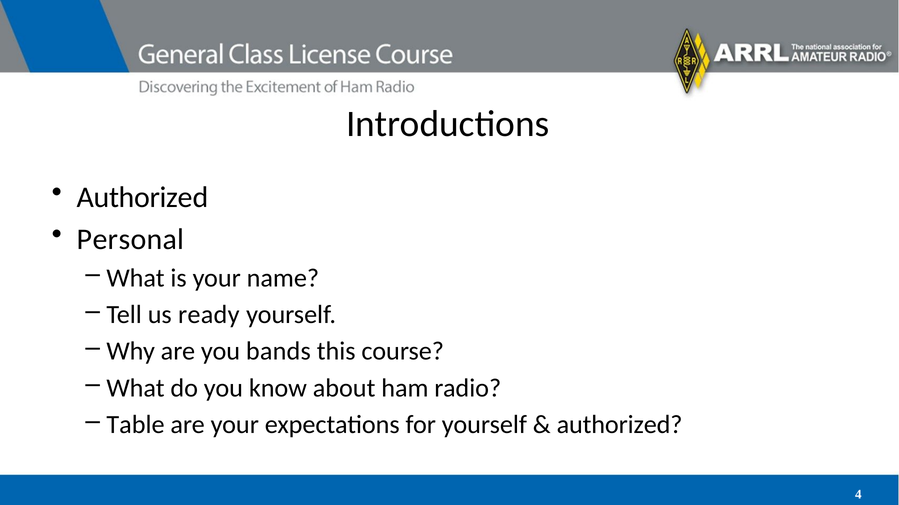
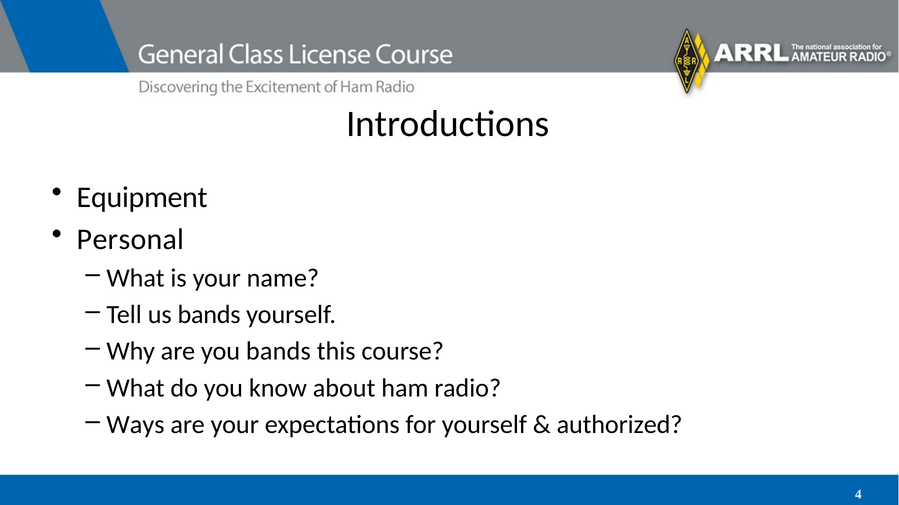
Authorized at (142, 198): Authorized -> Equipment
us ready: ready -> bands
Table: Table -> Ways
